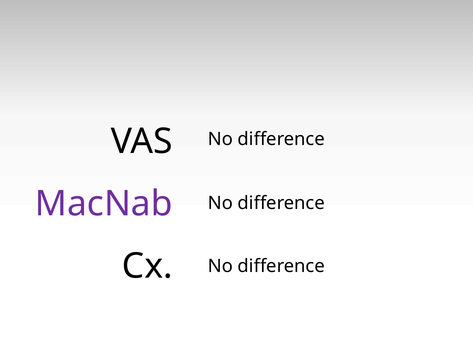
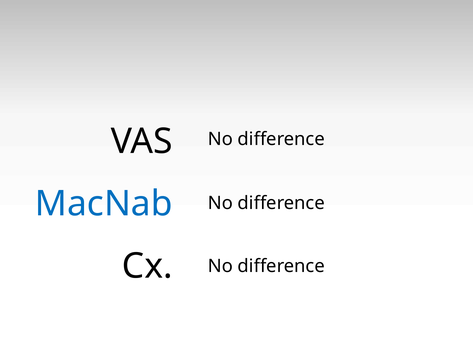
MacNab colour: purple -> blue
